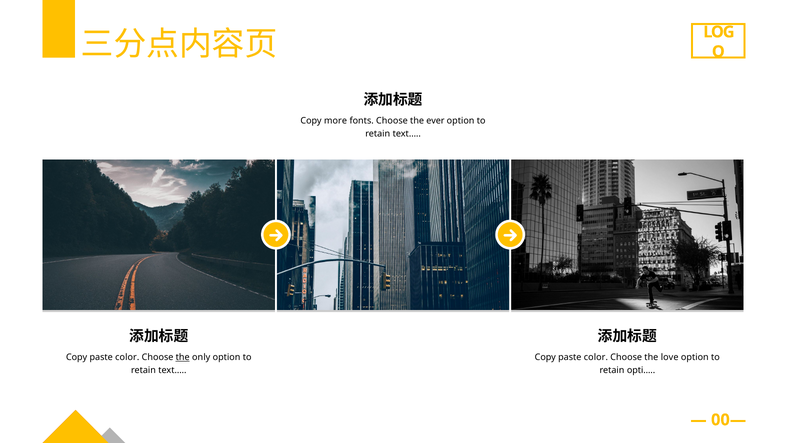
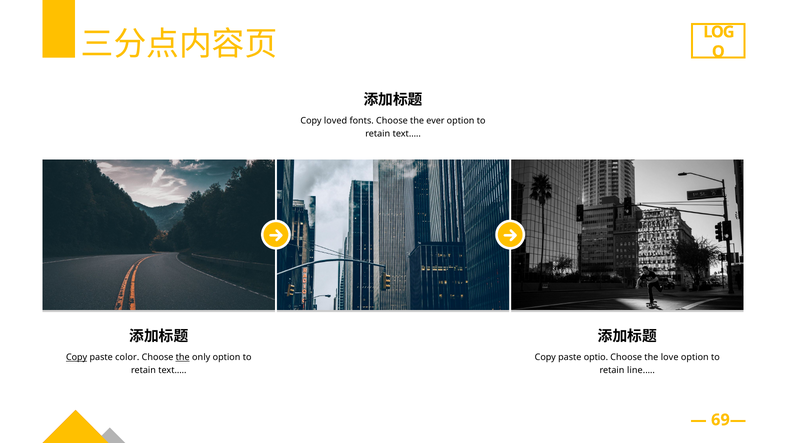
more: more -> loved
Copy at (77, 357) underline: none -> present
color at (596, 357): color -> optio
opti.…: opti.… -> line.…
00—: 00— -> 69—
